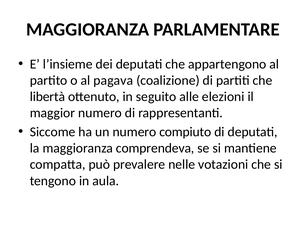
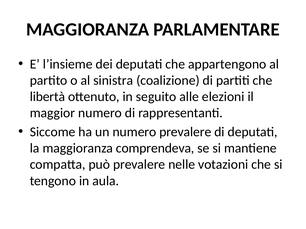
pagava: pagava -> sinistra
numero compiuto: compiuto -> prevalere
